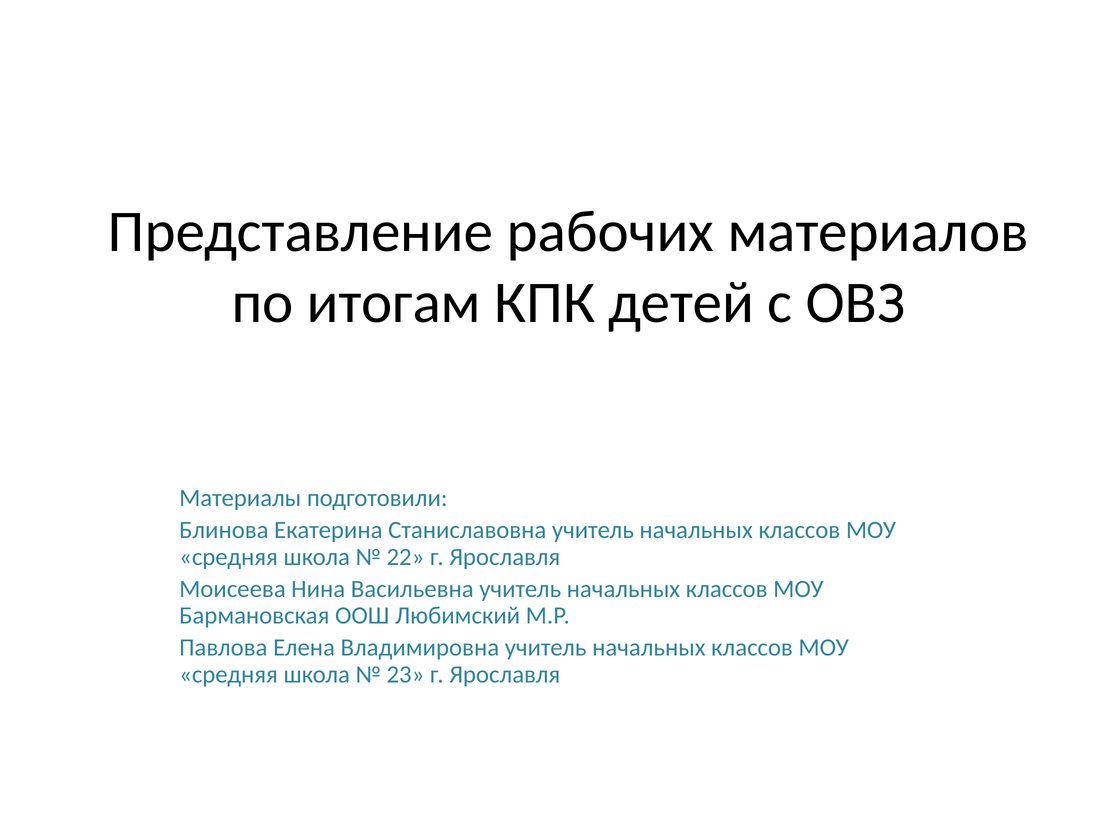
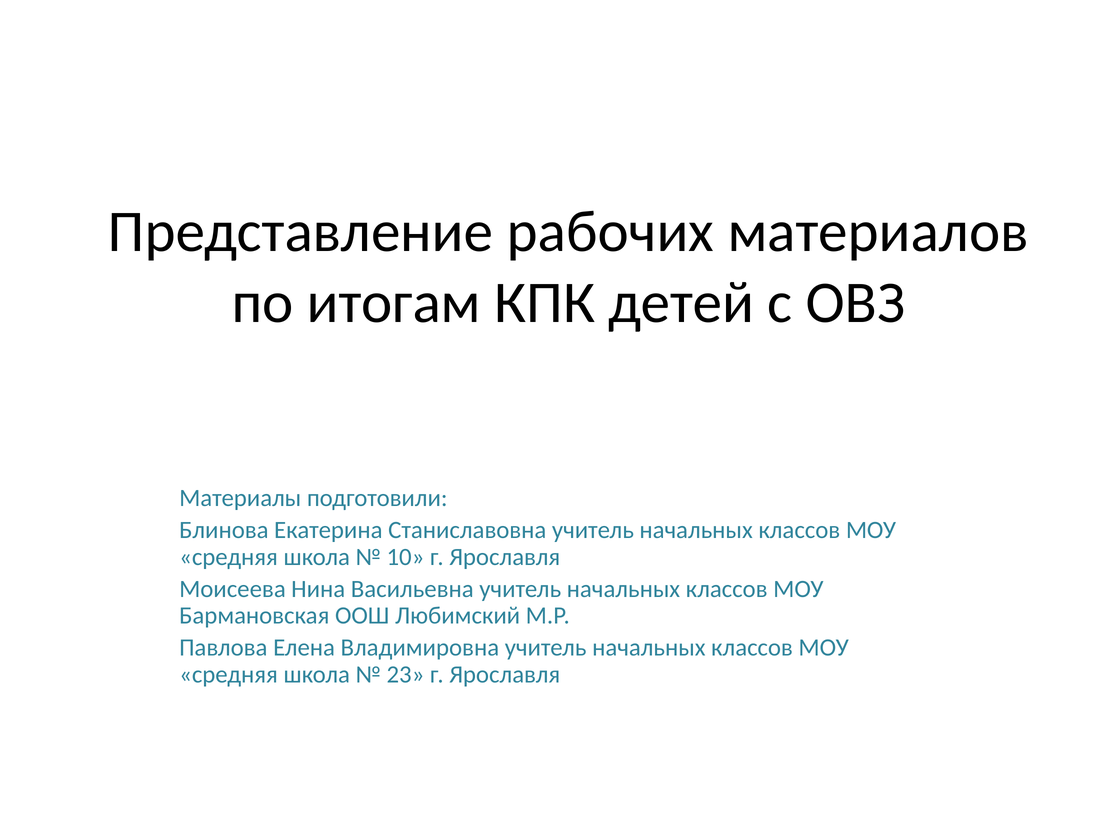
22: 22 -> 10
